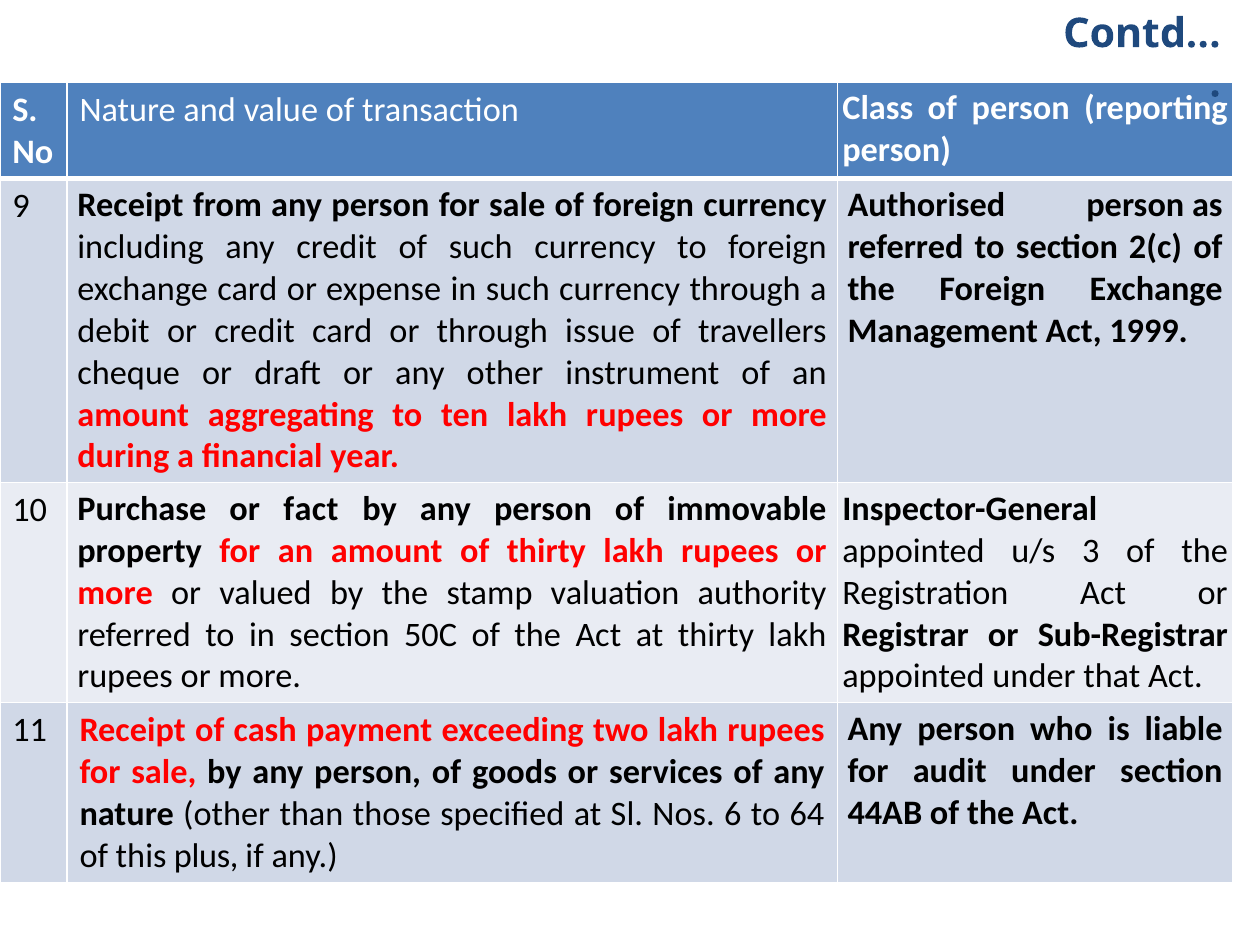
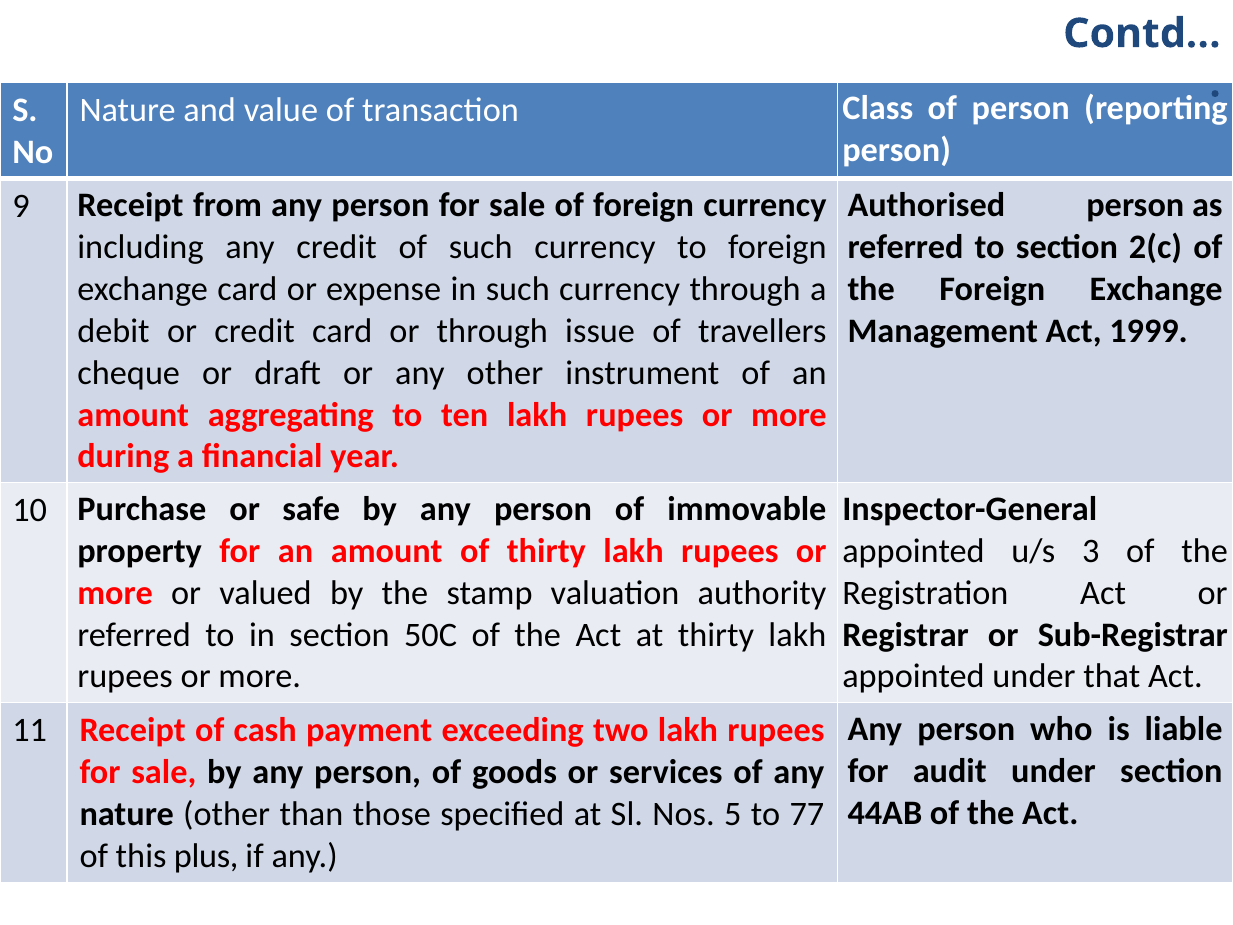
fact: fact -> safe
6: 6 -> 5
64: 64 -> 77
